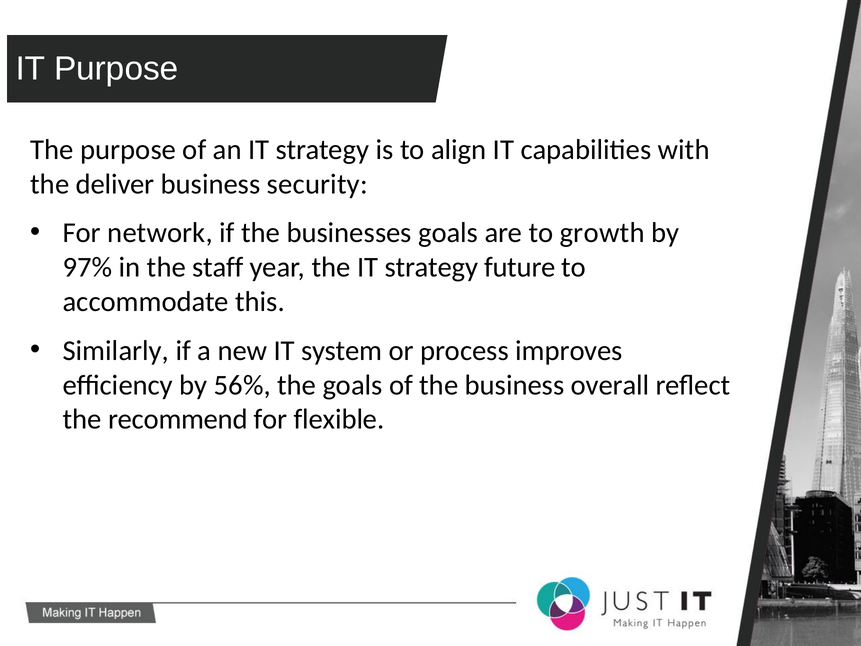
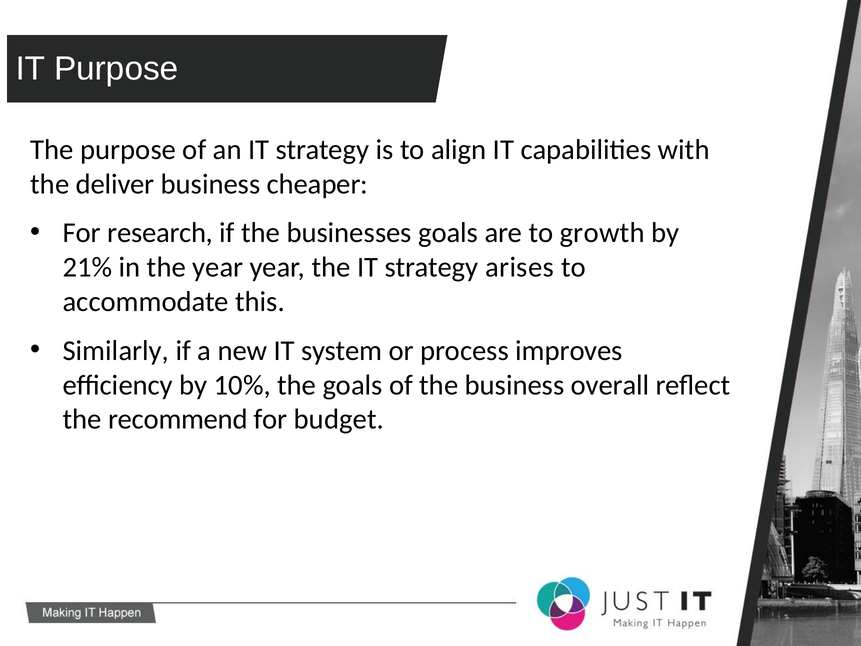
security: security -> cheaper
network: network -> research
97%: 97% -> 21%
the staff: staff -> year
future: future -> arises
56%: 56% -> 10%
flexible: flexible -> budget
